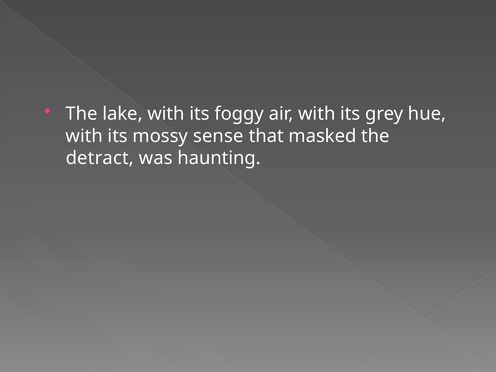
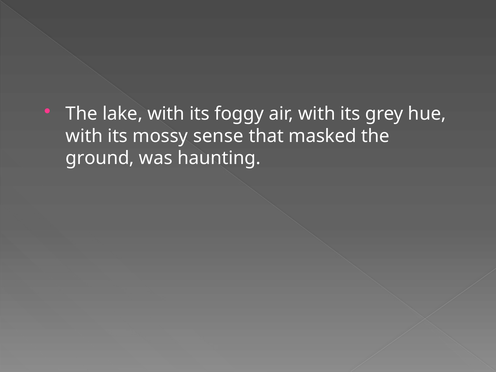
detract: detract -> ground
